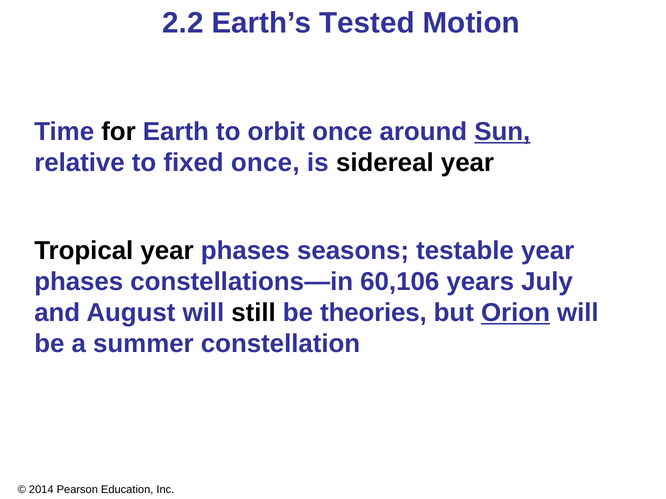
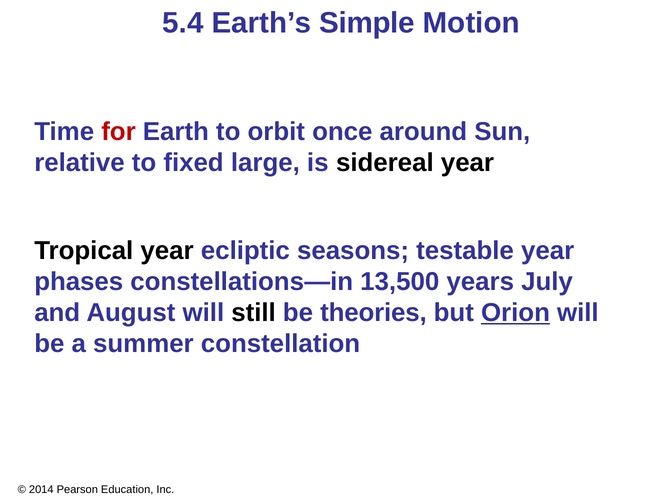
2.2: 2.2 -> 5.4
Tested: Tested -> Simple
for colour: black -> red
Sun underline: present -> none
fixed once: once -> large
Tropical year phases: phases -> ecliptic
60,106: 60,106 -> 13,500
